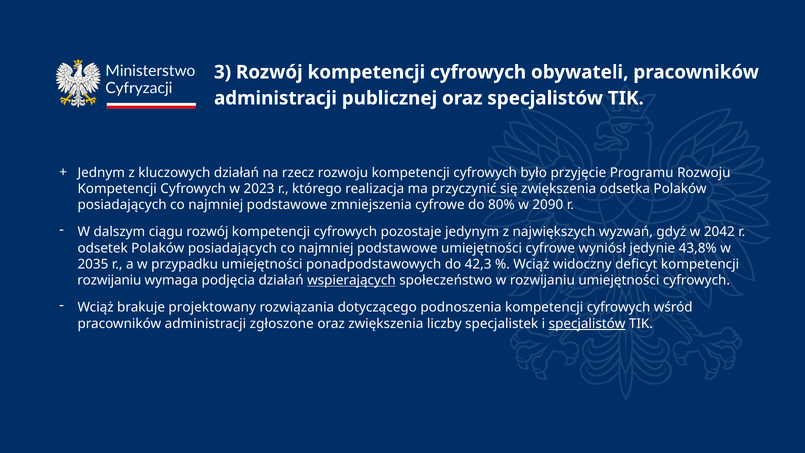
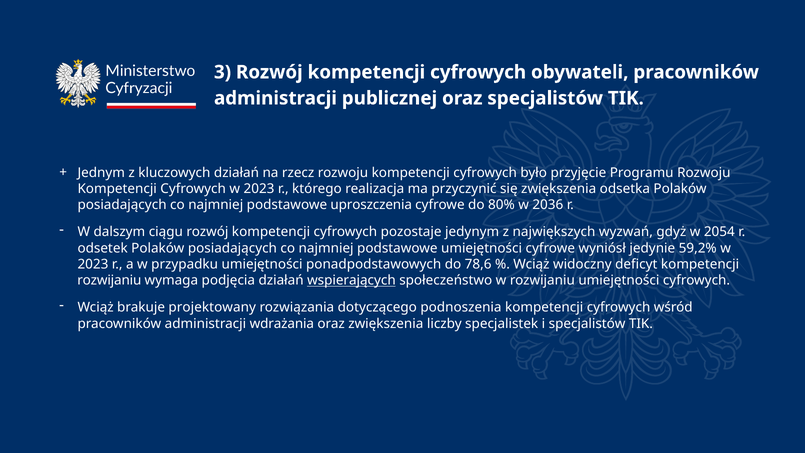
zmniejszenia: zmniejszenia -> uproszczenia
2090: 2090 -> 2036
2042: 2042 -> 2054
43,8%: 43,8% -> 59,2%
2035 at (93, 264): 2035 -> 2023
42,3: 42,3 -> 78,6
zgłoszone: zgłoszone -> wdrażania
specjalistów at (587, 323) underline: present -> none
